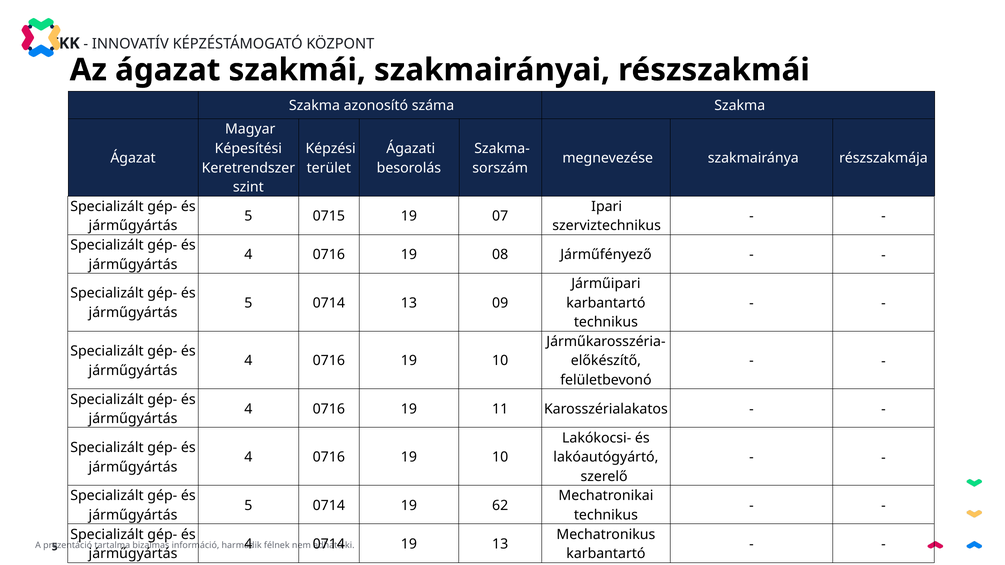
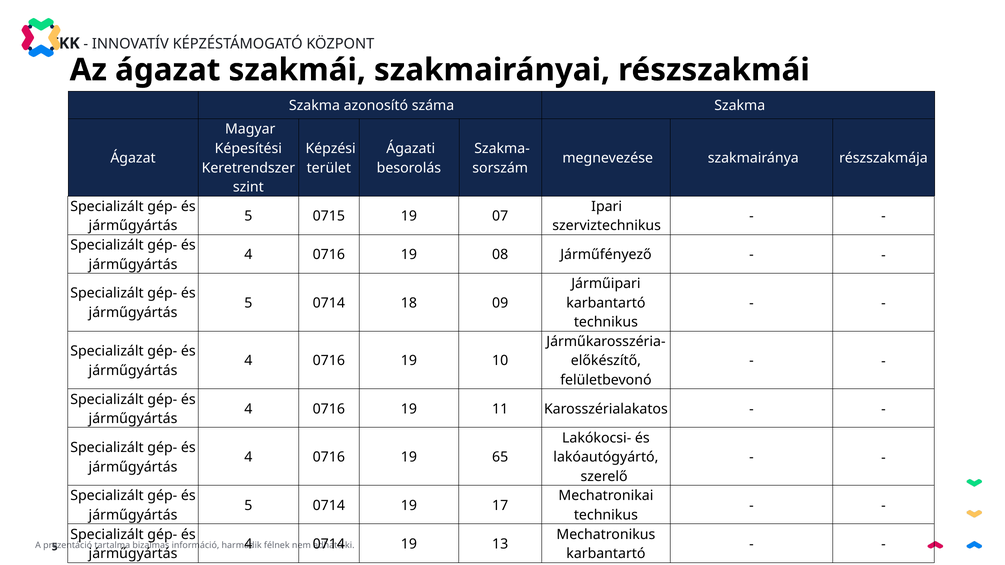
0714 13: 13 -> 18
10 at (500, 457): 10 -> 65
62: 62 -> 17
